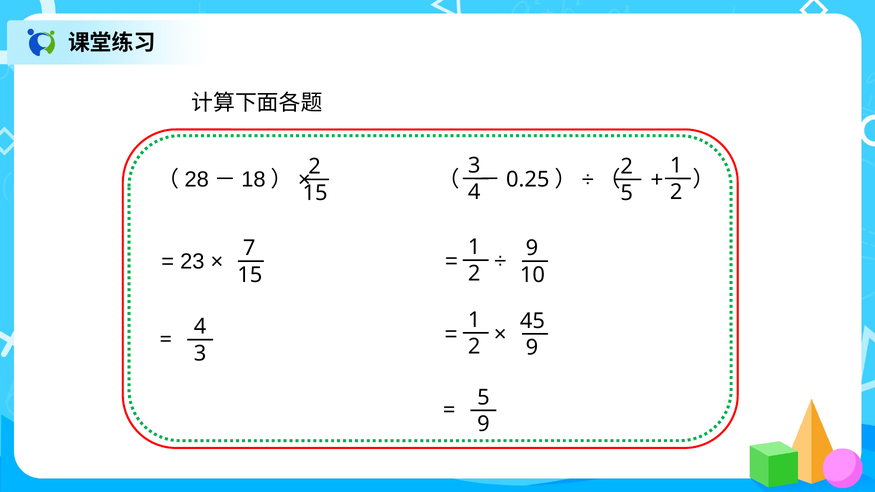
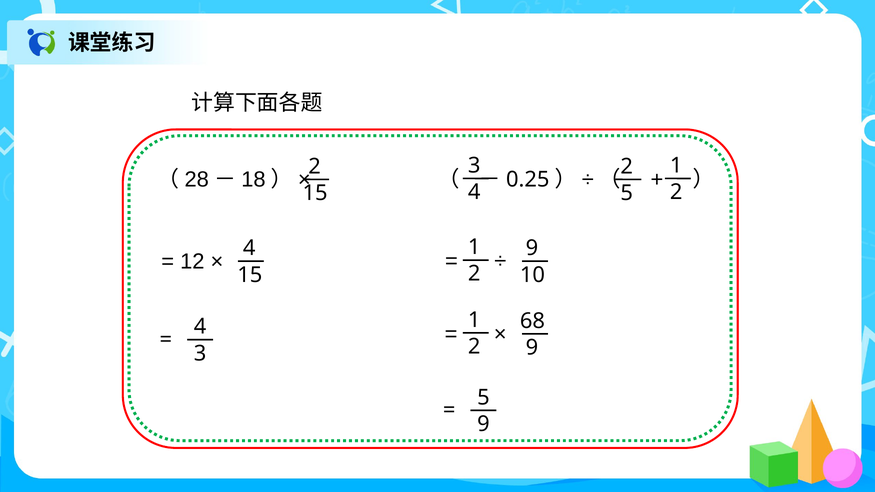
23: 23 -> 12
7 at (249, 248): 7 -> 4
45: 45 -> 68
